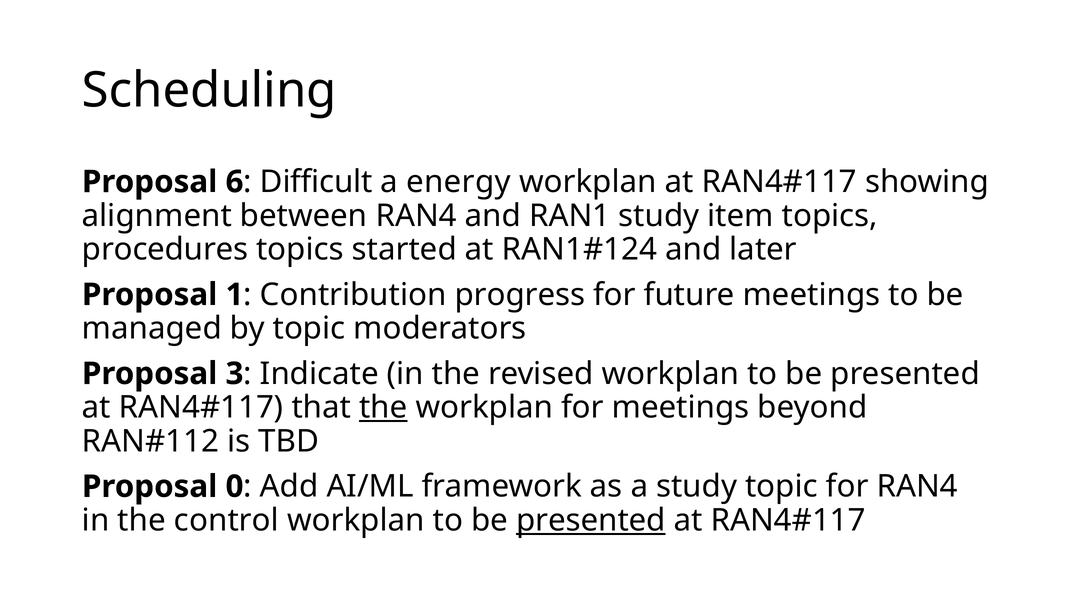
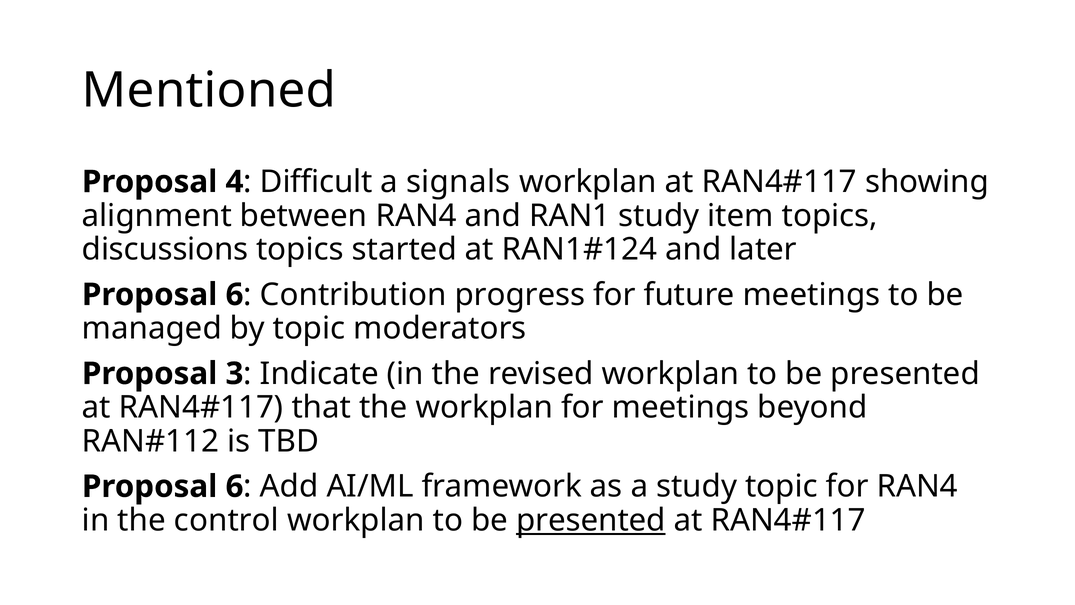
Scheduling: Scheduling -> Mentioned
6: 6 -> 4
energy: energy -> signals
procedures: procedures -> discussions
1 at (235, 295): 1 -> 6
the at (383, 407) underline: present -> none
0 at (235, 486): 0 -> 6
